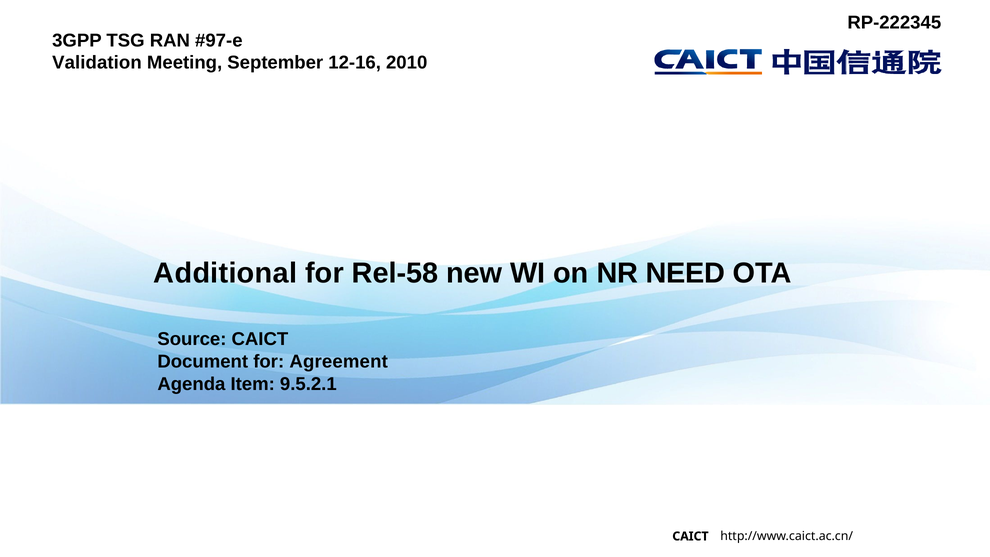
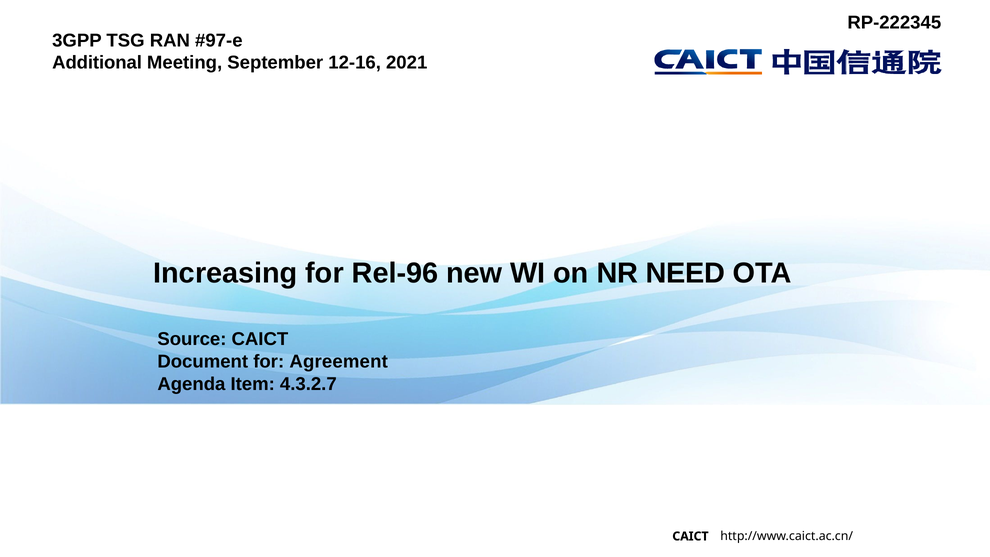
Validation: Validation -> Additional
2010: 2010 -> 2021
Additional: Additional -> Increasing
Rel-58: Rel-58 -> Rel-96
9.5.2.1: 9.5.2.1 -> 4.3.2.7
